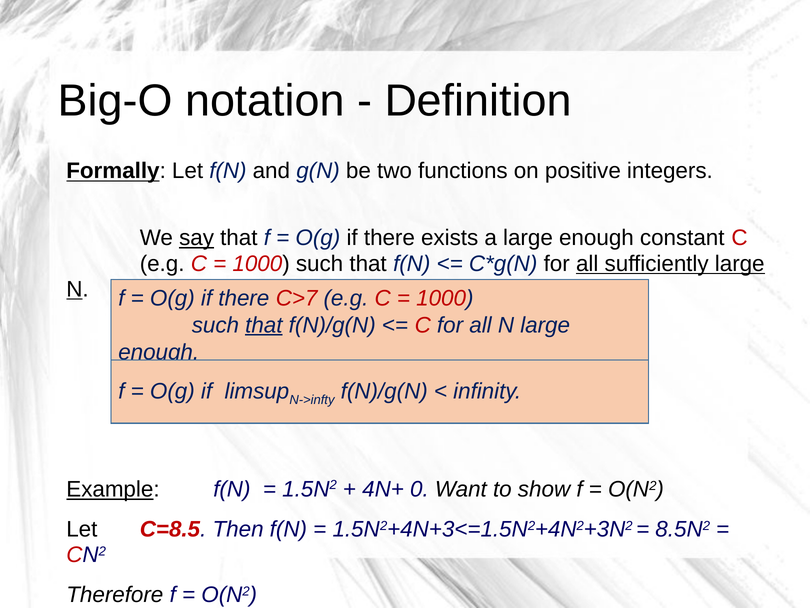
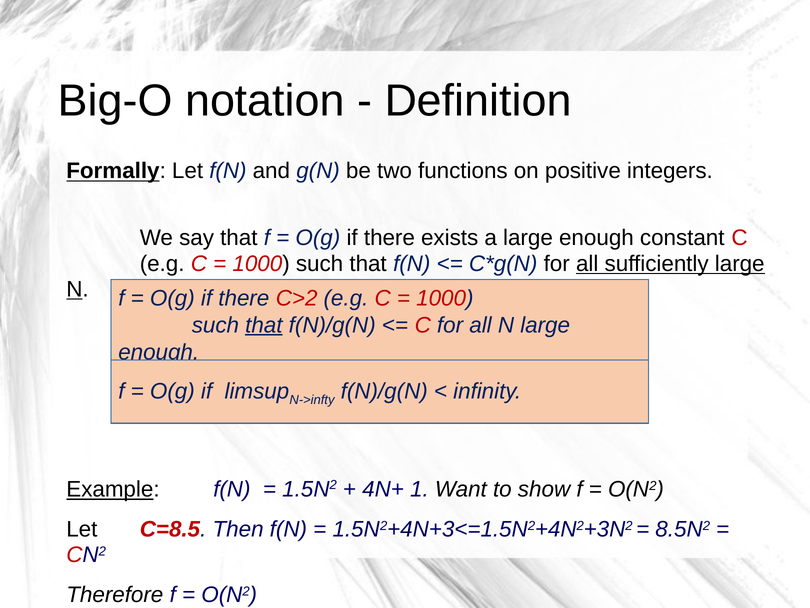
say underline: present -> none
C>7: C>7 -> C>2
0: 0 -> 1
